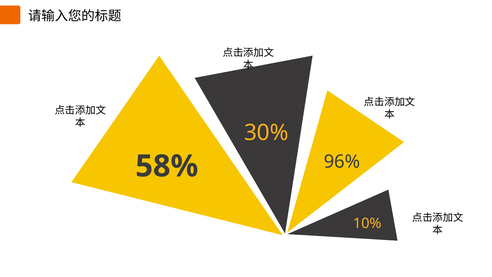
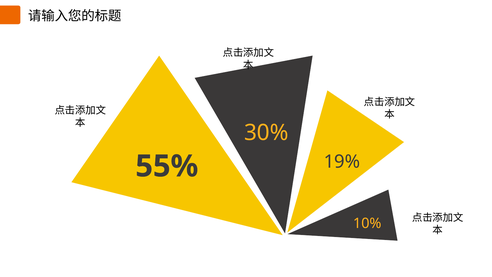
96%: 96% -> 19%
58%: 58% -> 55%
